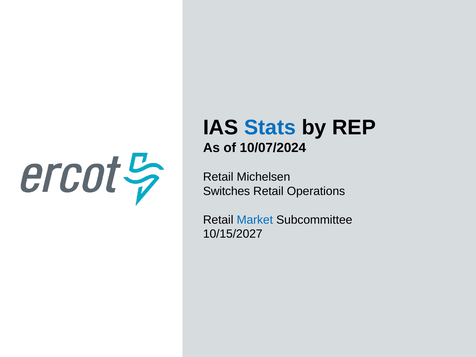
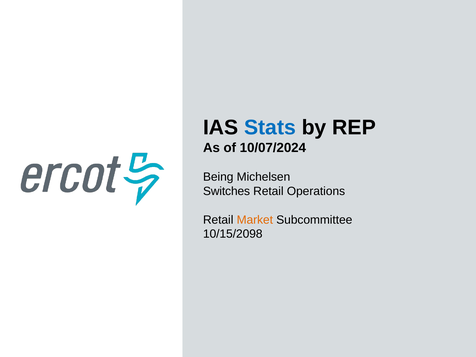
Retail at (218, 177): Retail -> Being
Market colour: blue -> orange
10/15/2027: 10/15/2027 -> 10/15/2098
